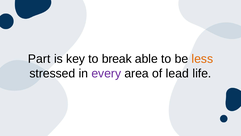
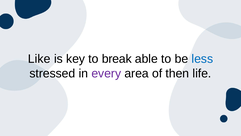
Part: Part -> Like
less colour: orange -> blue
lead: lead -> then
